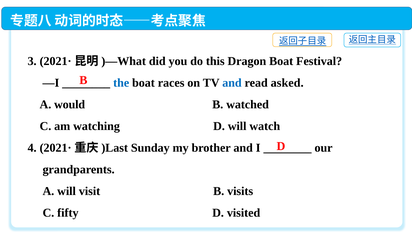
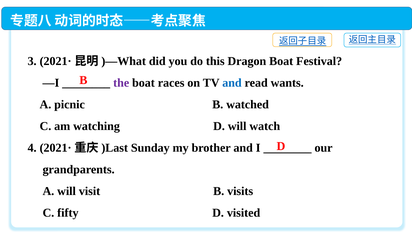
the colour: blue -> purple
asked: asked -> wants
would: would -> picnic
